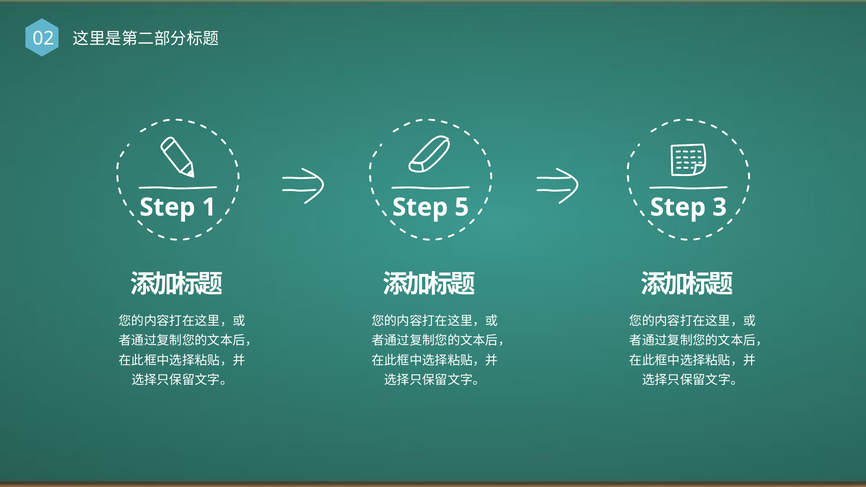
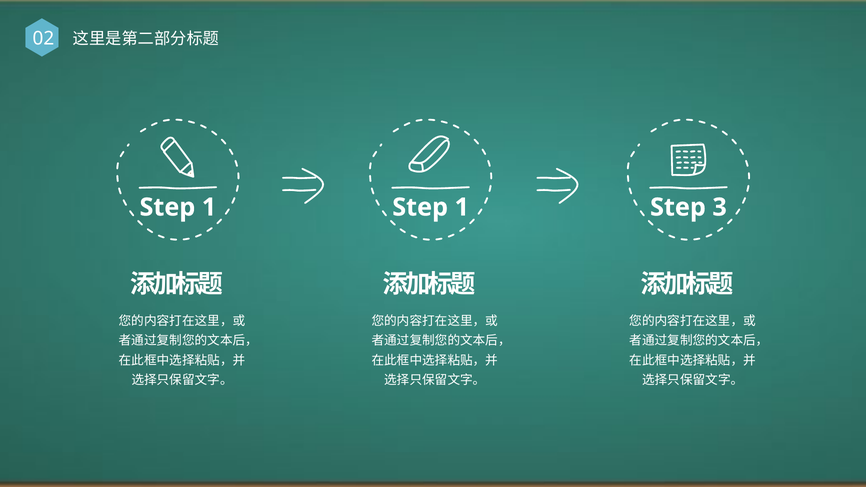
5 at (462, 207): 5 -> 1
